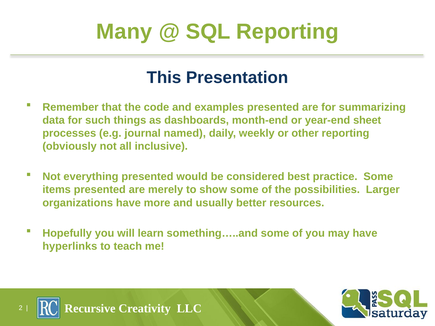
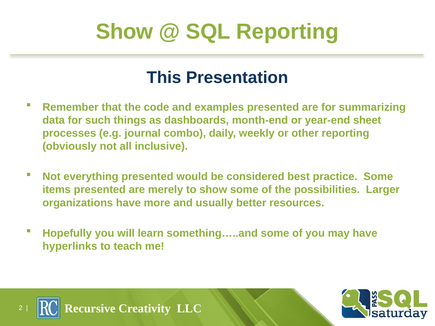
Many at (124, 32): Many -> Show
named: named -> combo
